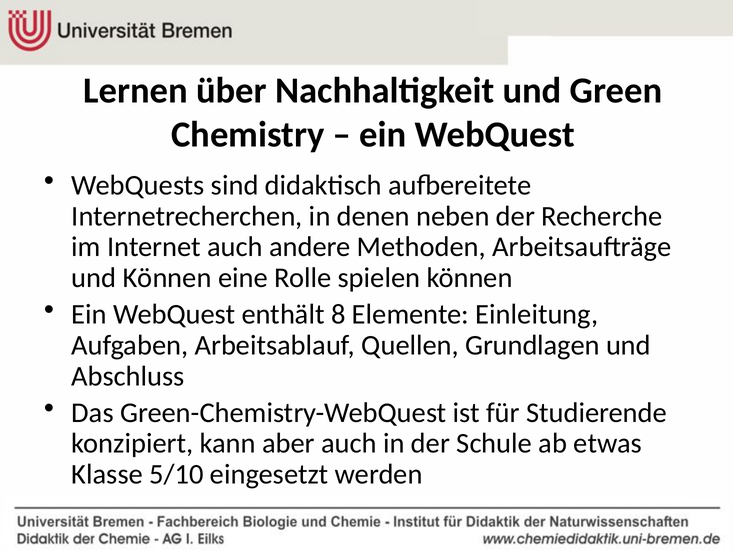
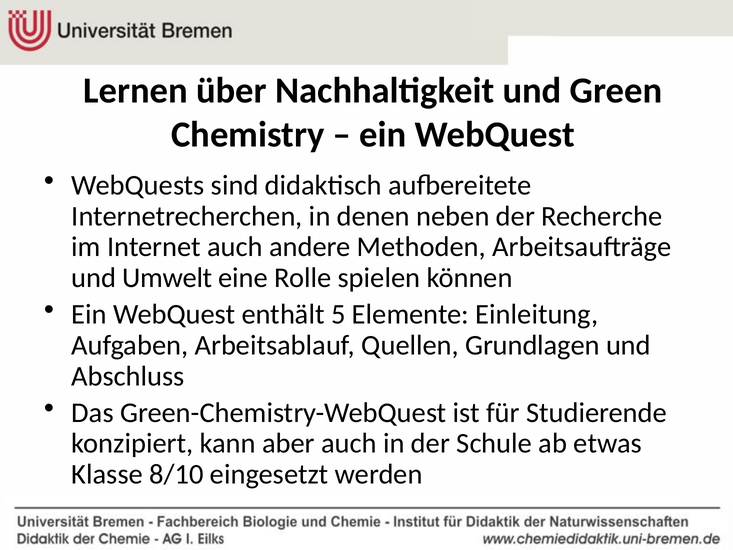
und Können: Können -> Umwelt
8: 8 -> 5
5/10: 5/10 -> 8/10
